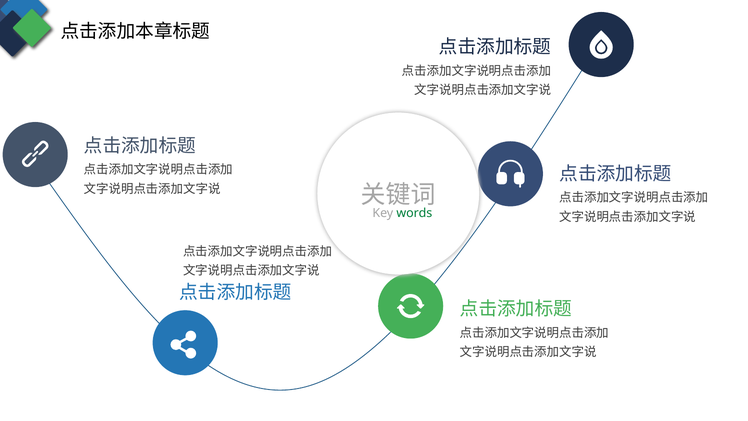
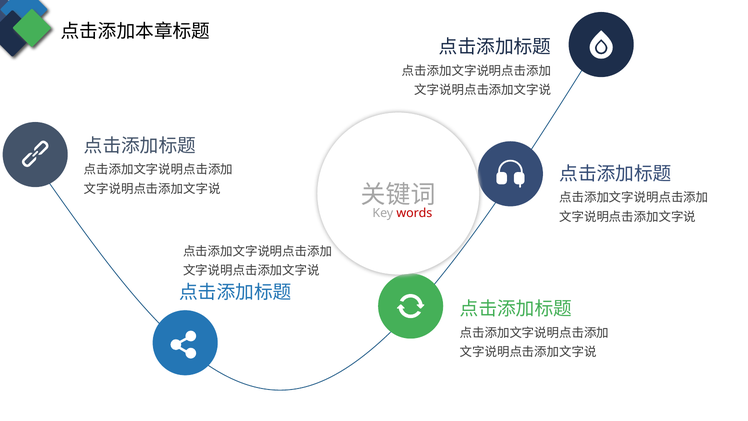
words colour: green -> red
